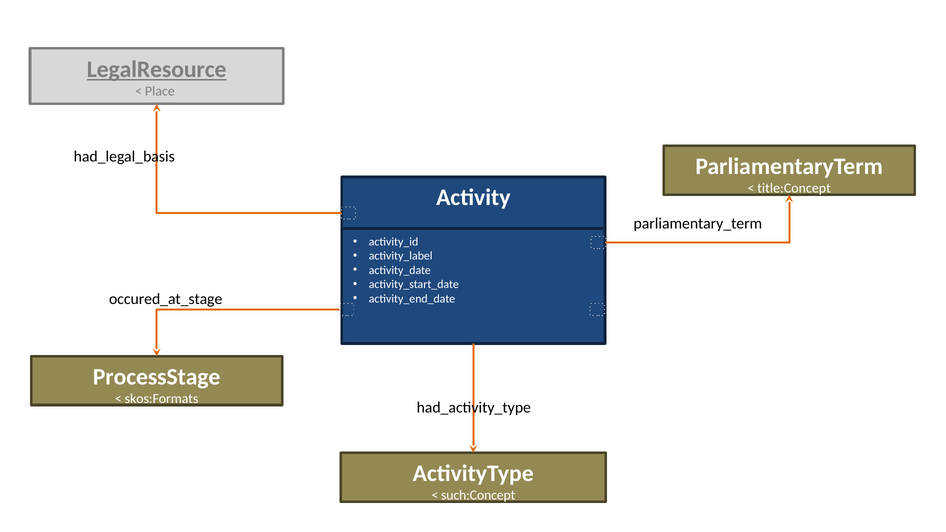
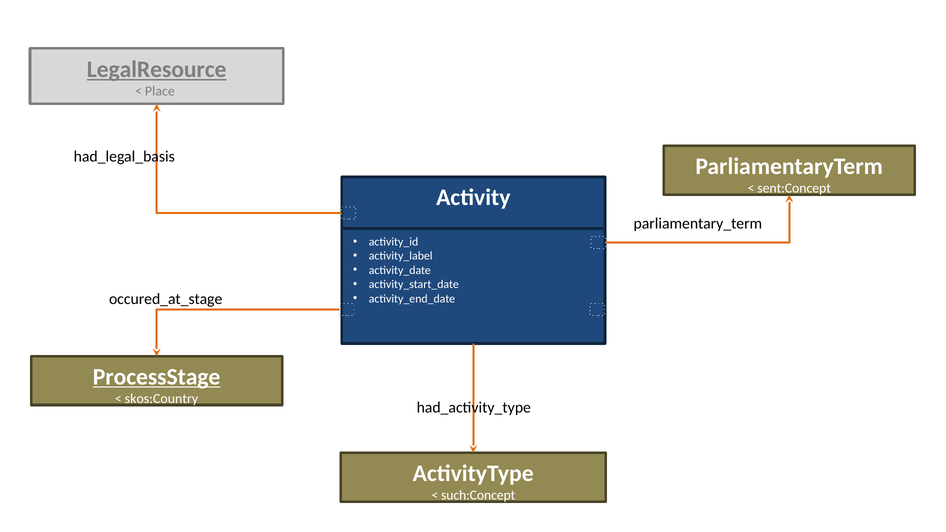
title:Concept: title:Concept -> sent:Concept
ProcessStage underline: none -> present
skos:Formats: skos:Formats -> skos:Country
